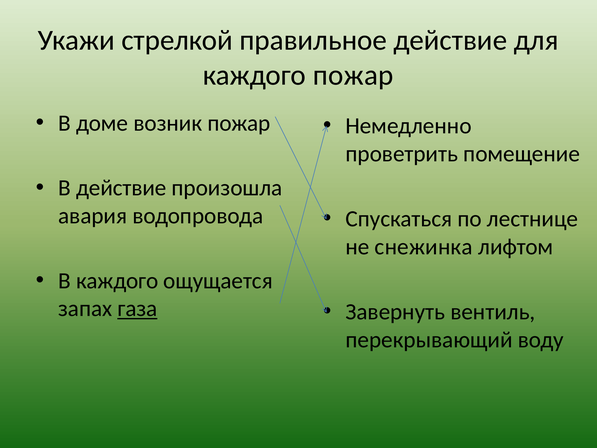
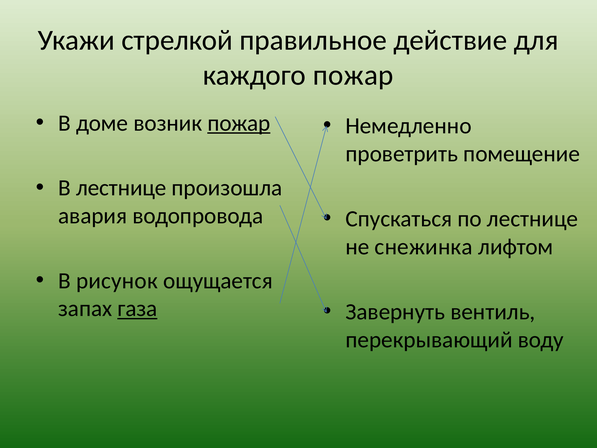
пожар at (239, 123) underline: none -> present
В действие: действие -> лестнице
В каждого: каждого -> рисунок
